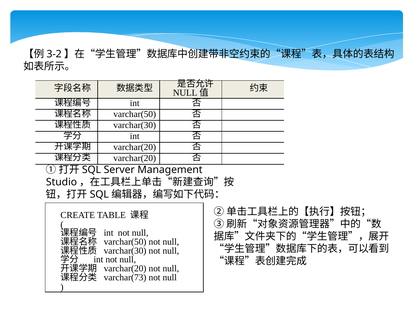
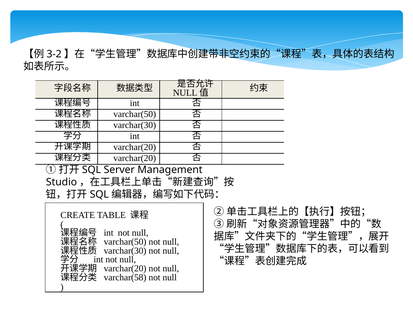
varchar(73: varchar(73 -> varchar(58
